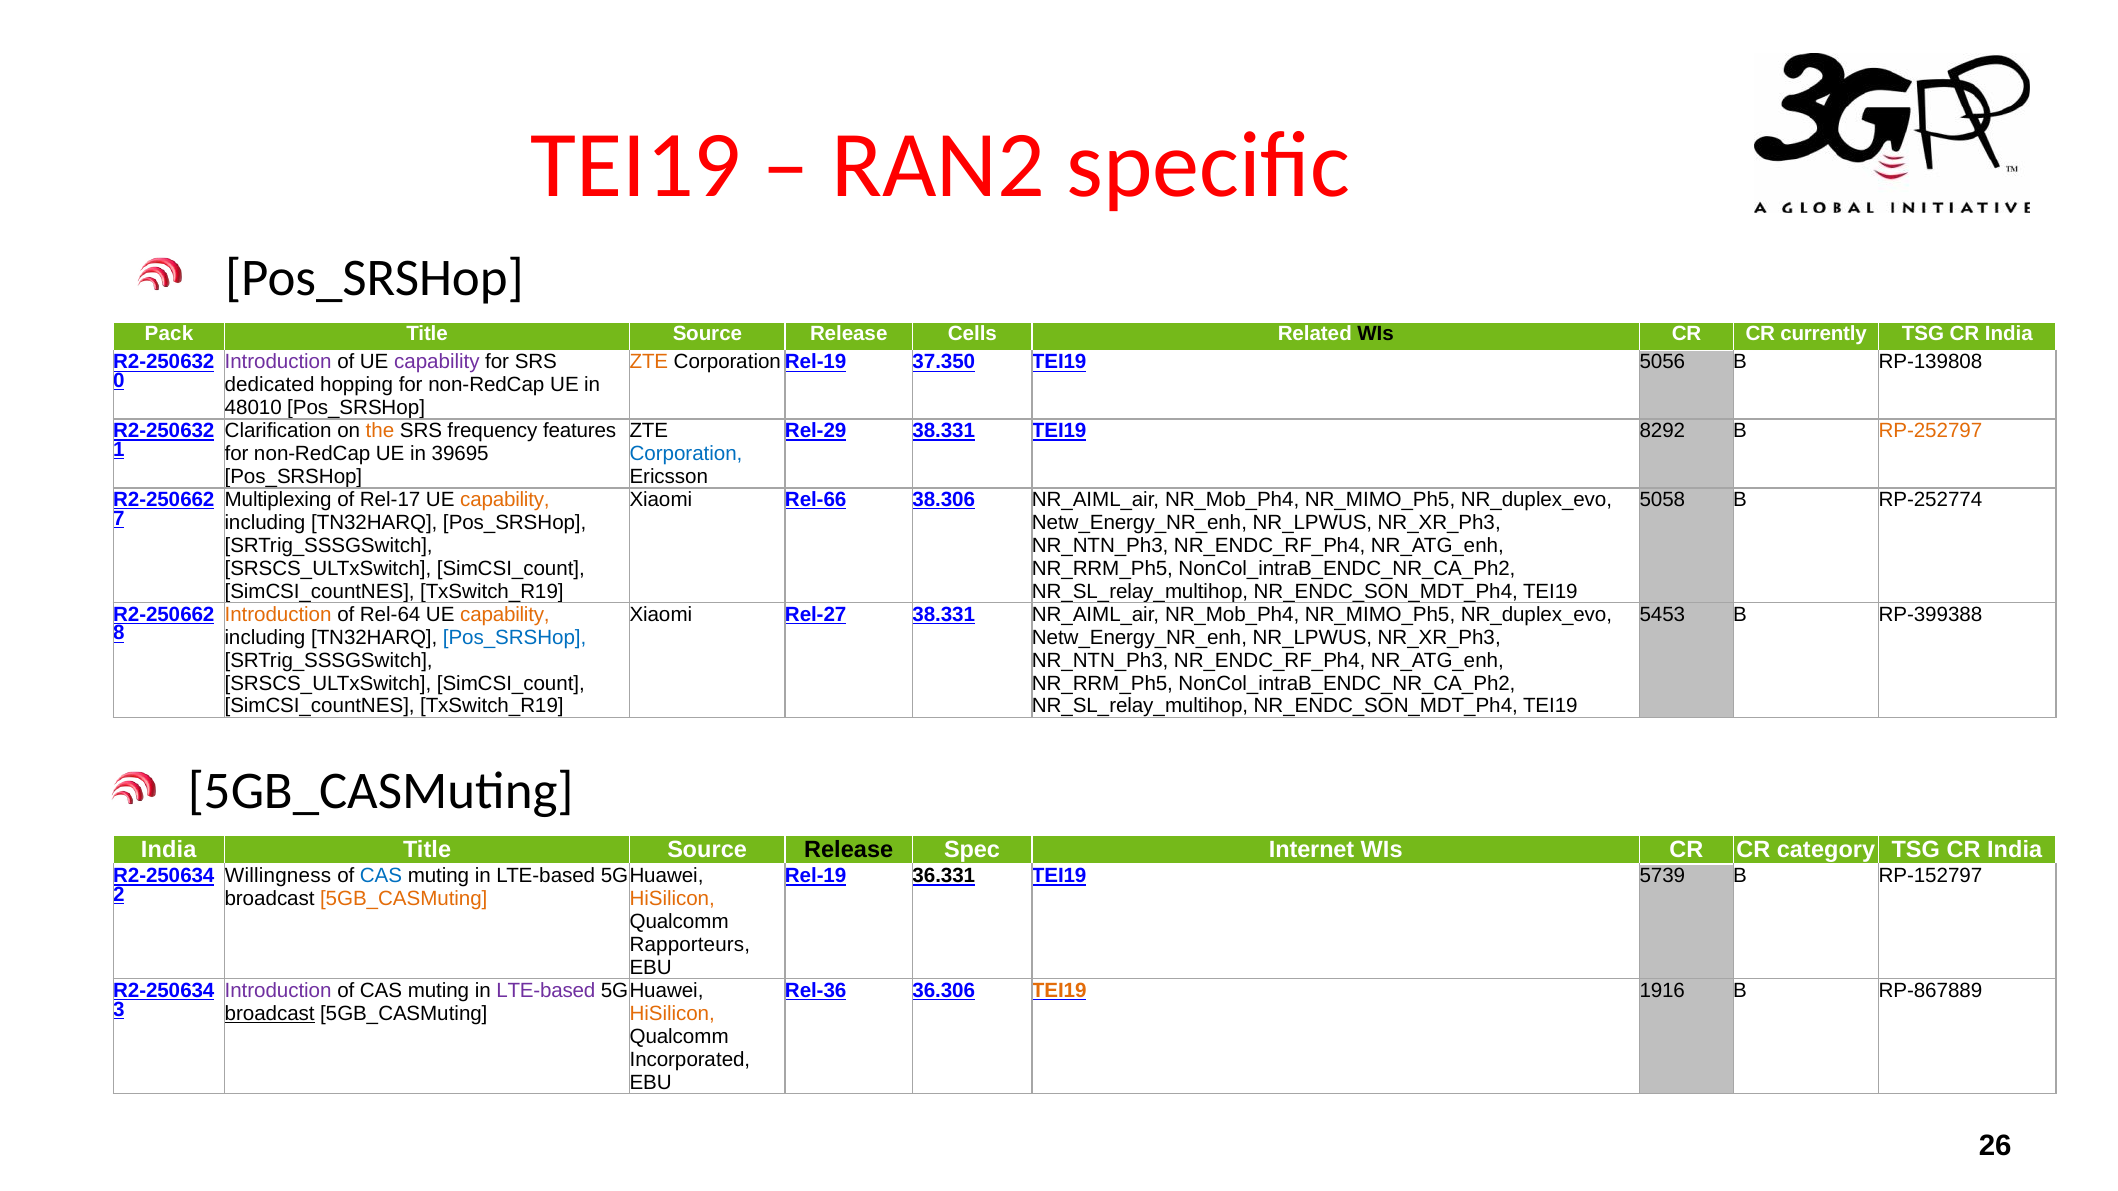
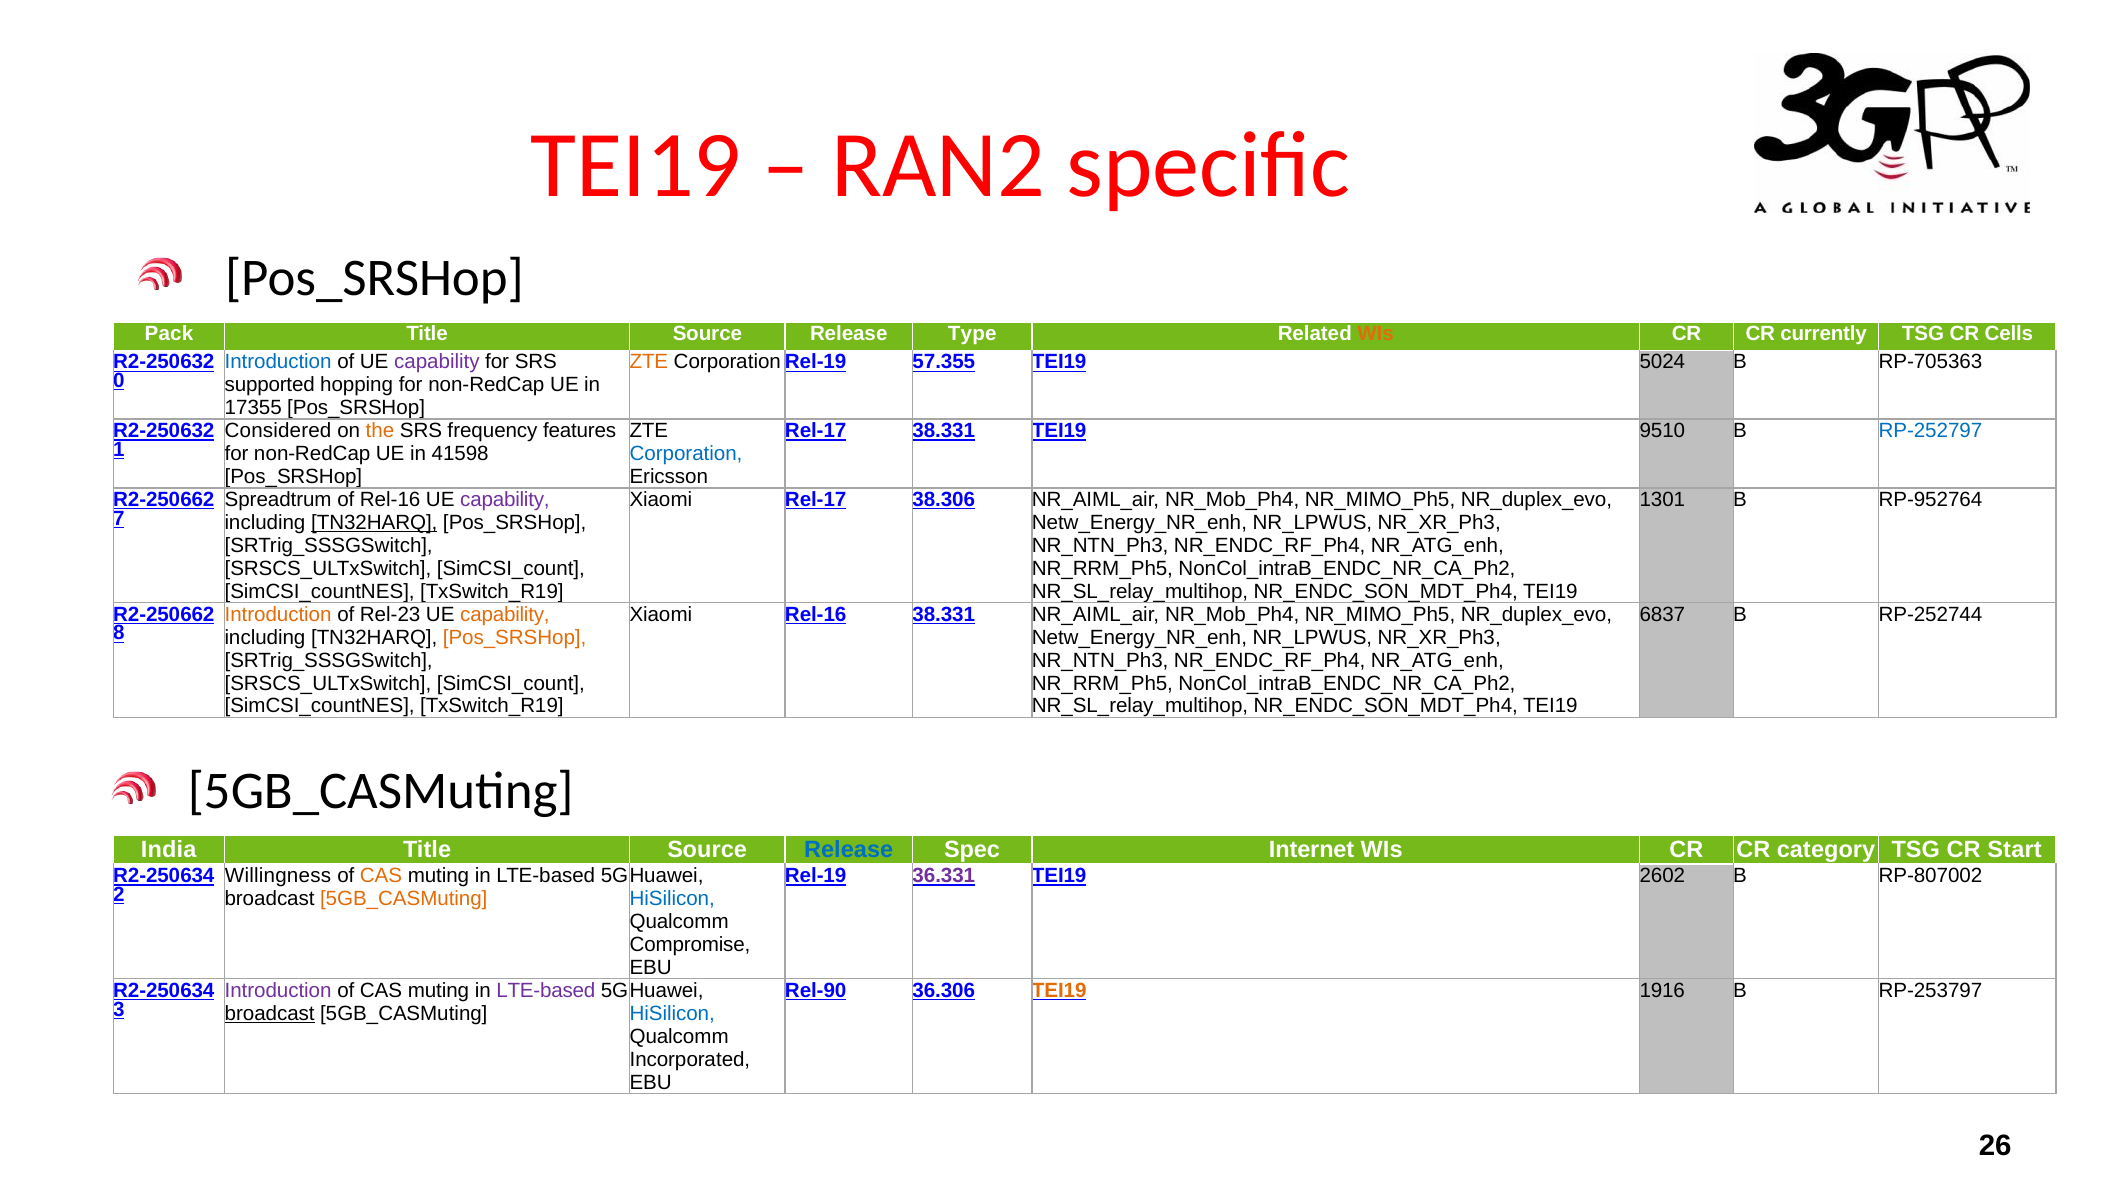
Cells: Cells -> Type
WIs at (1376, 334) colour: black -> orange
India at (2009, 334): India -> Cells
Introduction at (278, 362) colour: purple -> blue
37.350: 37.350 -> 57.355
5056: 5056 -> 5024
RP-139808: RP-139808 -> RP-705363
dedicated: dedicated -> supported
48010: 48010 -> 17355
Clarification: Clarification -> Considered
Rel-29 at (816, 431): Rel-29 -> Rel-17
8292: 8292 -> 9510
RP-252797 colour: orange -> blue
39695: 39695 -> 41598
Multiplexing: Multiplexing -> Spreadtrum
of Rel-17: Rel-17 -> Rel-16
capability at (505, 500) colour: orange -> purple
Xiaomi Rel-66: Rel-66 -> Rel-17
5058: 5058 -> 1301
RP-252774: RP-252774 -> RP-952764
TN32HARQ at (374, 523) underline: none -> present
Rel-64: Rel-64 -> Rel-23
Xiaomi Rel-27: Rel-27 -> Rel-16
5453: 5453 -> 6837
RP-399388: RP-399388 -> RP-252744
Pos_SRSHop at (515, 638) colour: blue -> orange
Release at (849, 850) colour: black -> blue
category TSG CR India: India -> Start
CAS at (381, 876) colour: blue -> orange
36.331 colour: black -> purple
5739: 5739 -> 2602
RP-152797: RP-152797 -> RP-807002
HiSilicon at (672, 899) colour: orange -> blue
Rapporteurs: Rapporteurs -> Compromise
Rel-36: Rel-36 -> Rel-90
RP-867889: RP-867889 -> RP-253797
HiSilicon at (672, 1014) colour: orange -> blue
